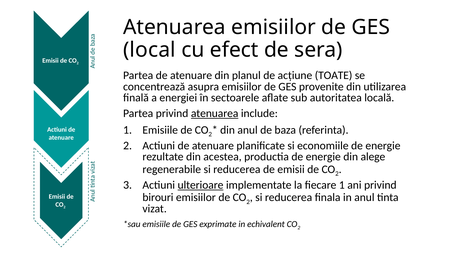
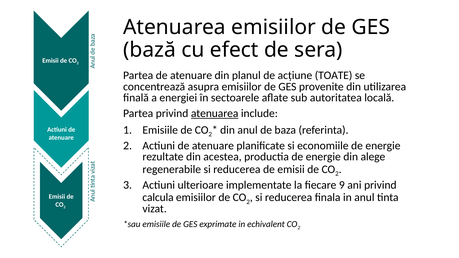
local: local -> bază
ulterioare underline: present -> none
fiecare 1: 1 -> 9
birouri: birouri -> calcula
